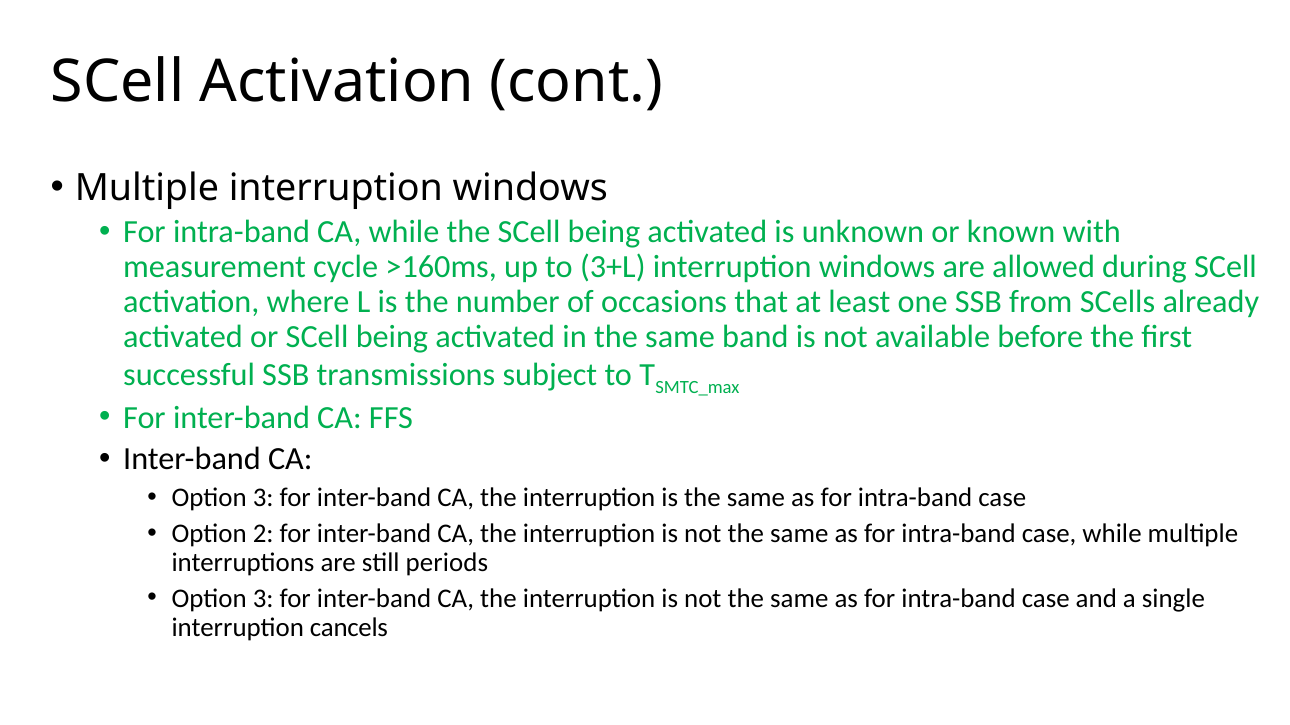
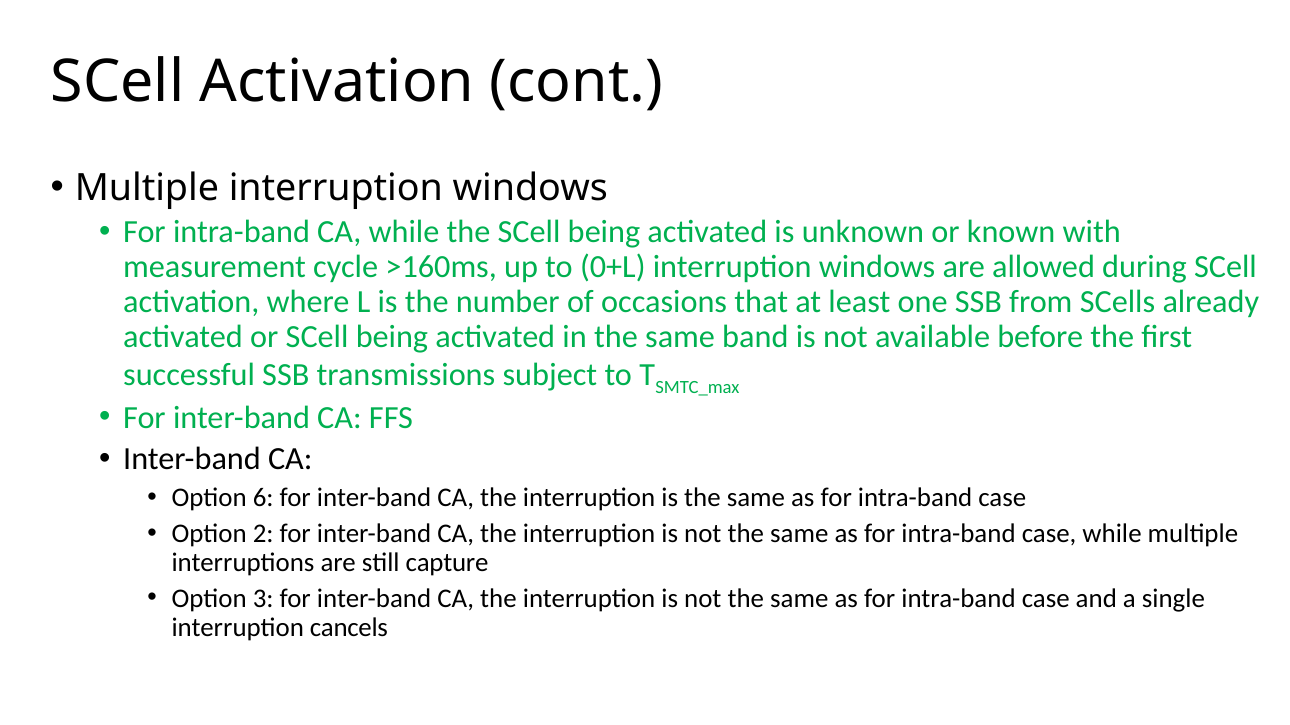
3+L: 3+L -> 0+L
3 at (263, 498): 3 -> 6
periods: periods -> capture
